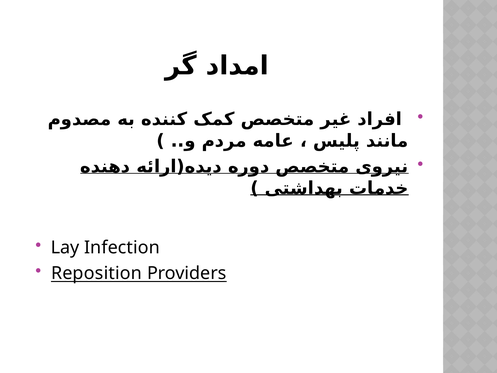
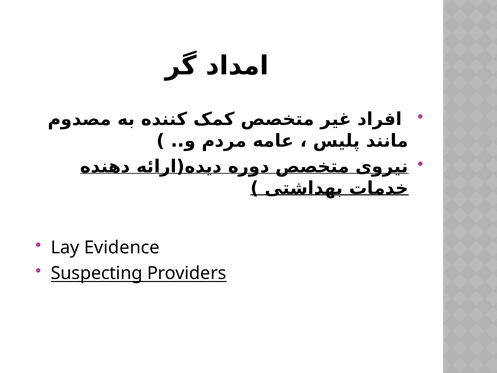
Infection: Infection -> Evidence
Reposition: Reposition -> Suspecting
